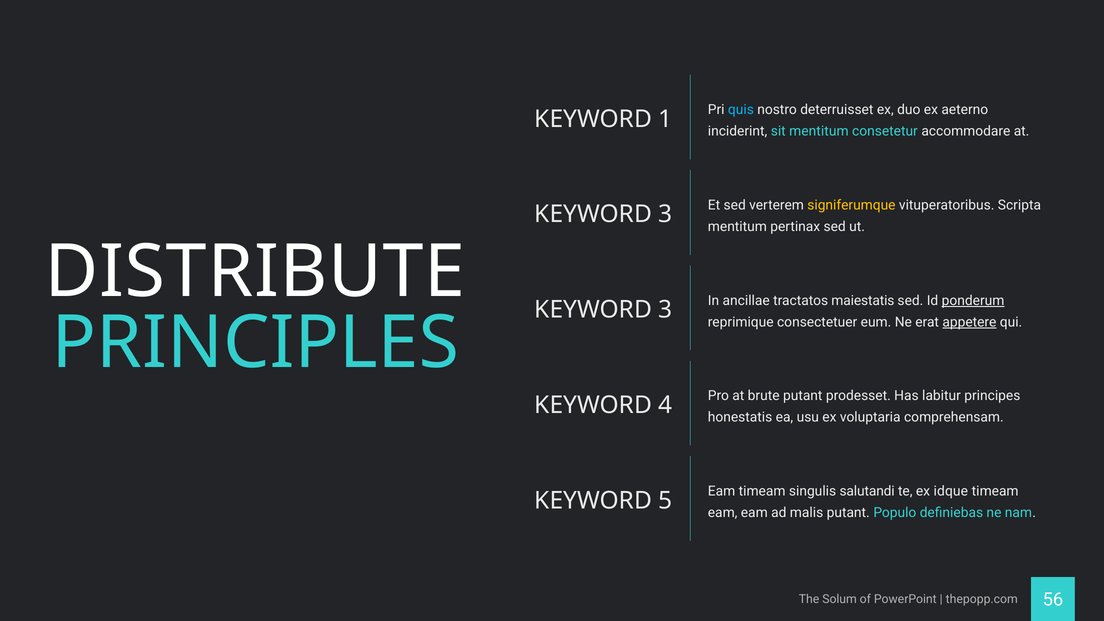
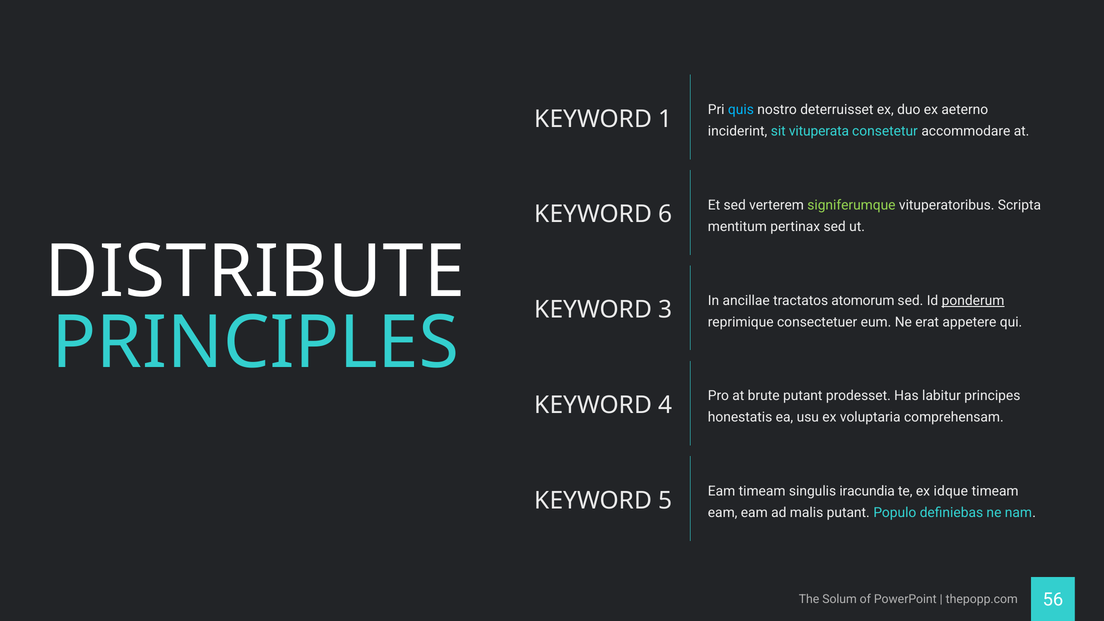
sit mentitum: mentitum -> vituperata
signiferumque colour: yellow -> light green
3 at (665, 214): 3 -> 6
maiestatis: maiestatis -> atomorum
appetere underline: present -> none
salutandi: salutandi -> iracundia
